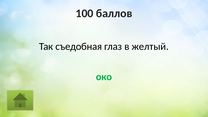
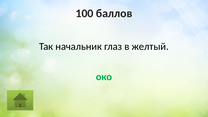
съедобная: съедобная -> начальник
